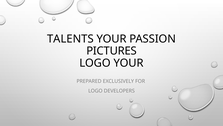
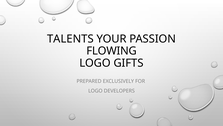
PICTURES: PICTURES -> FLOWING
LOGO YOUR: YOUR -> GIFTS
